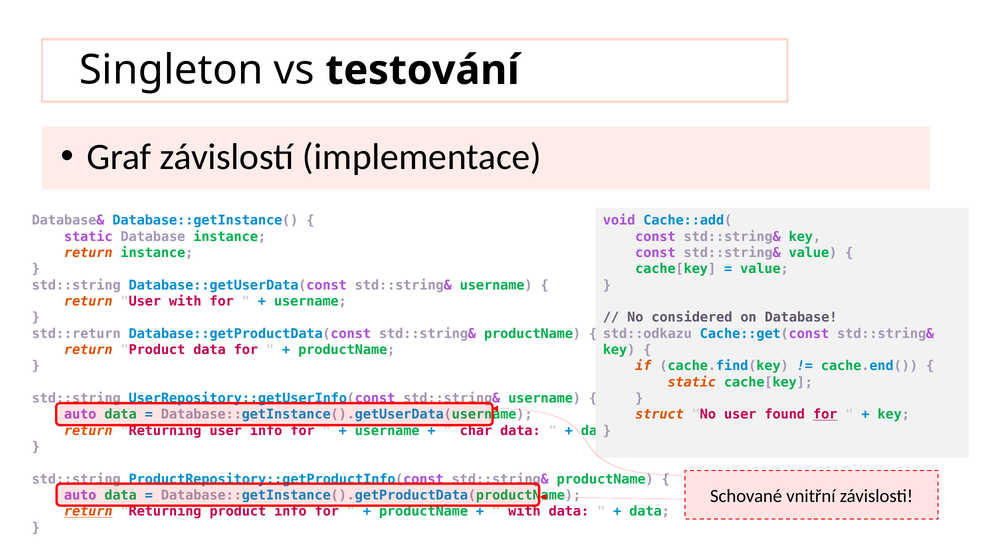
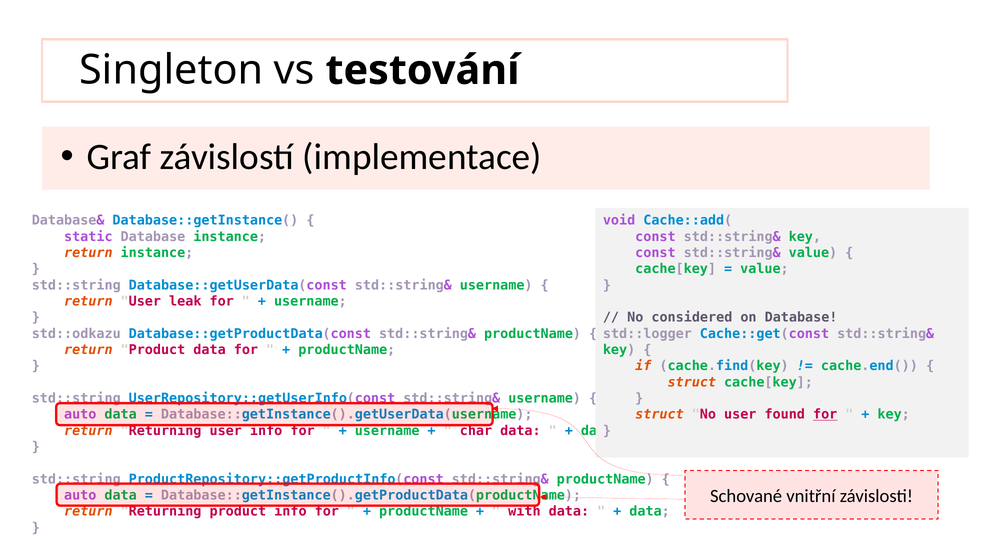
User with: with -> leak
std::return: std::return -> std::odkazu
std::odkazu: std::odkazu -> std::logger
static at (692, 382): static -> struct
return at (88, 512) underline: present -> none
